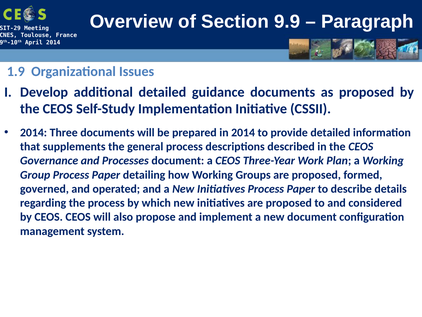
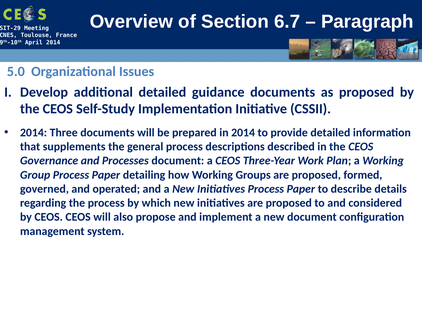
9.9: 9.9 -> 6.7
1.9: 1.9 -> 5.0
